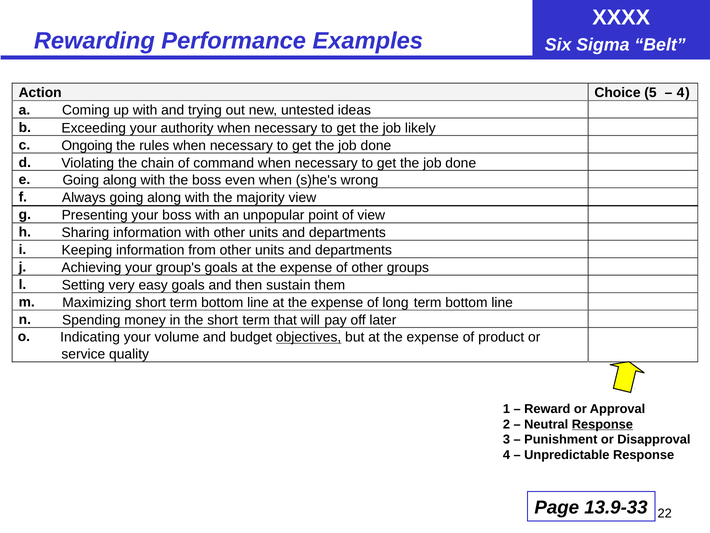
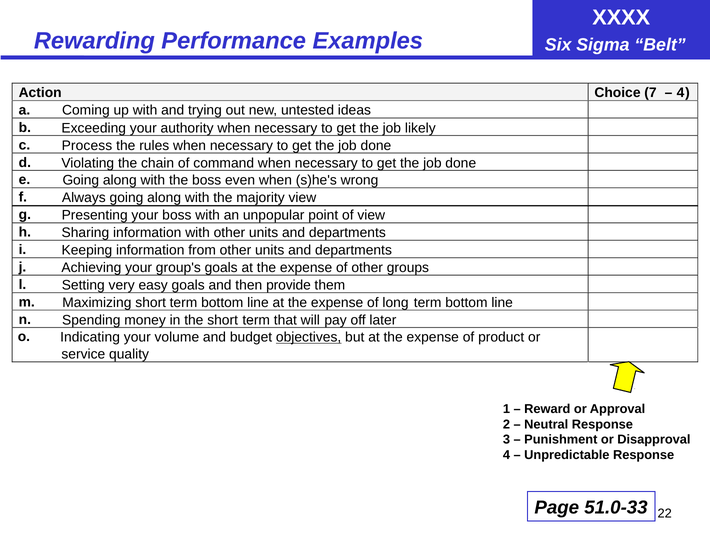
5: 5 -> 7
Ongoing: Ongoing -> Process
sustain: sustain -> provide
Response at (602, 424) underline: present -> none
13.9-33: 13.9-33 -> 51.0-33
